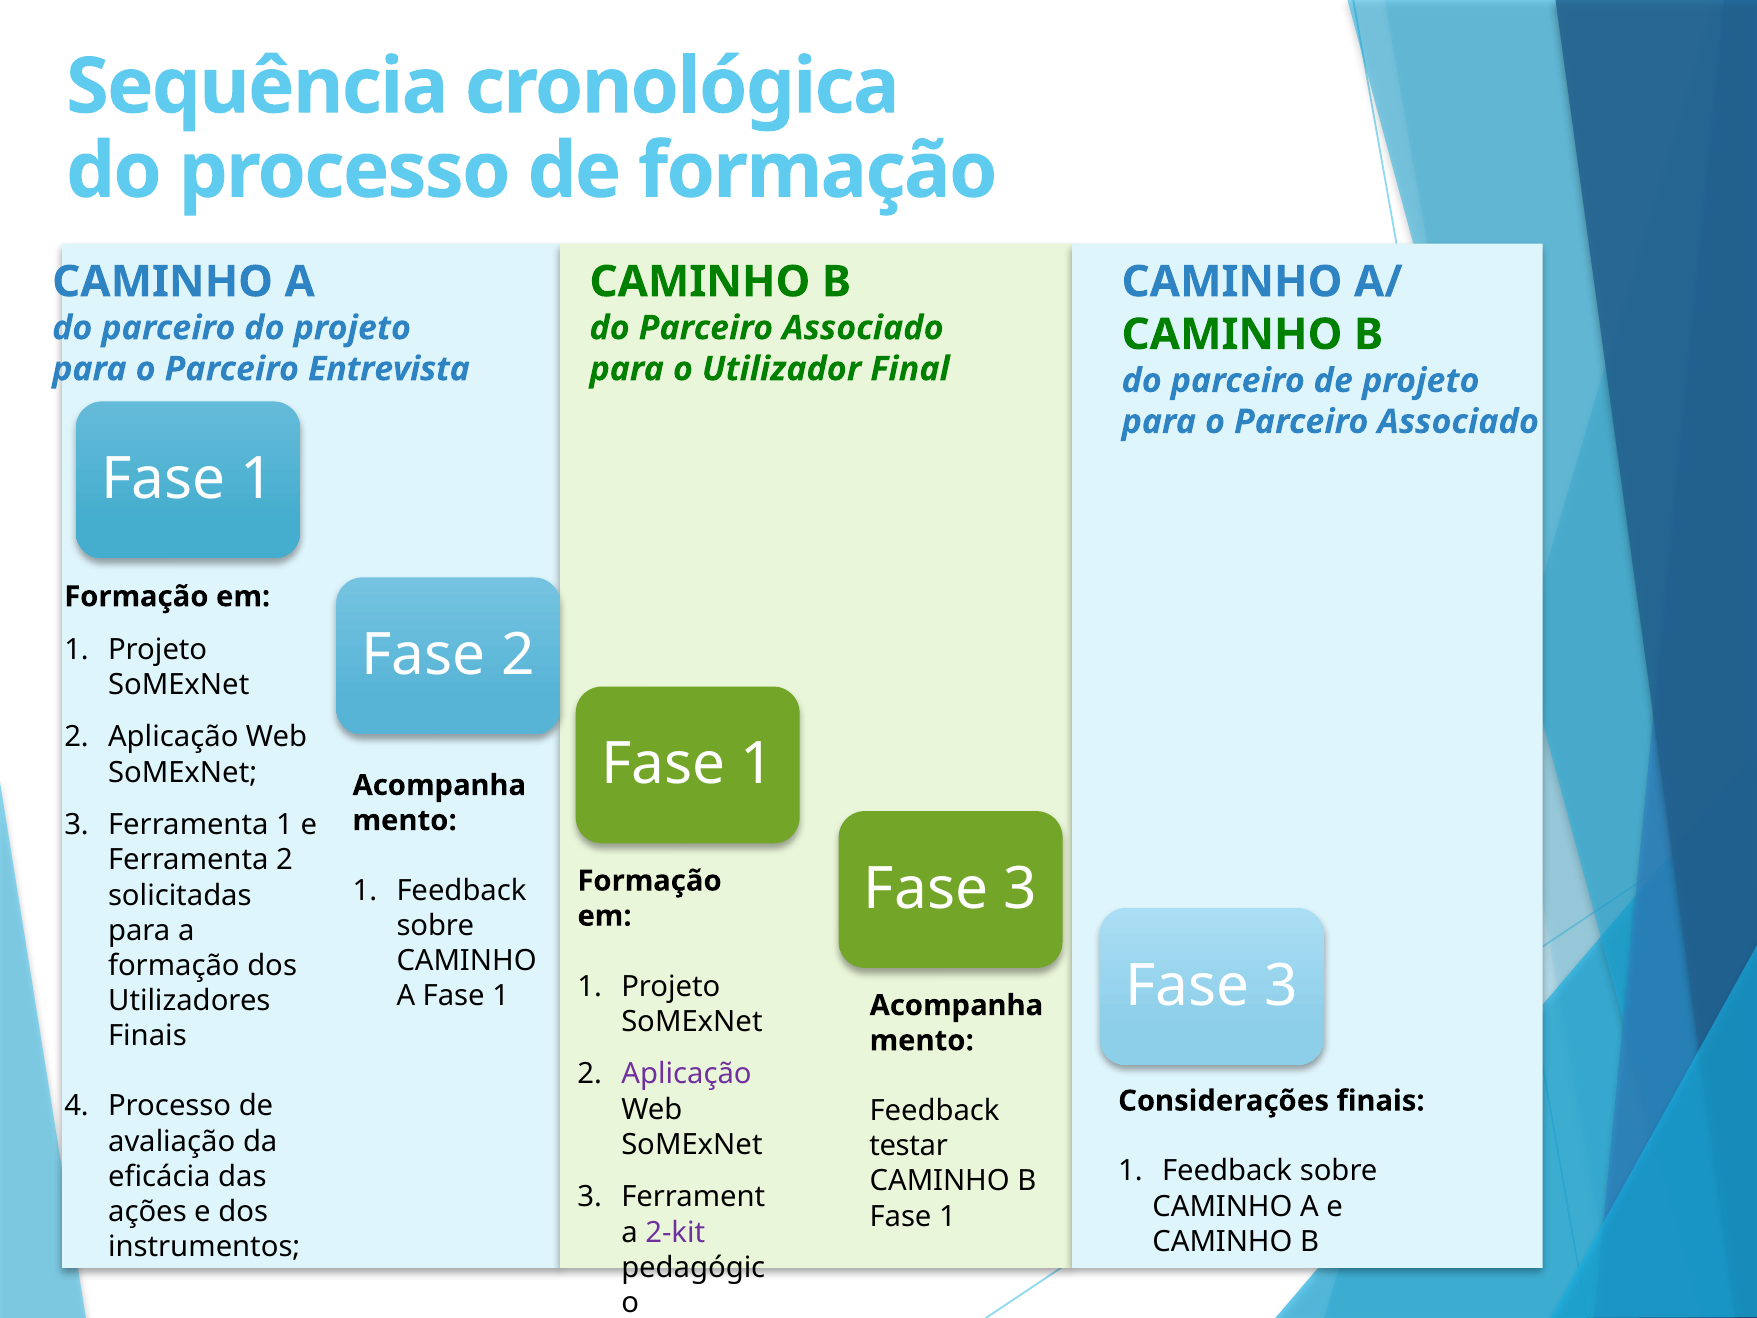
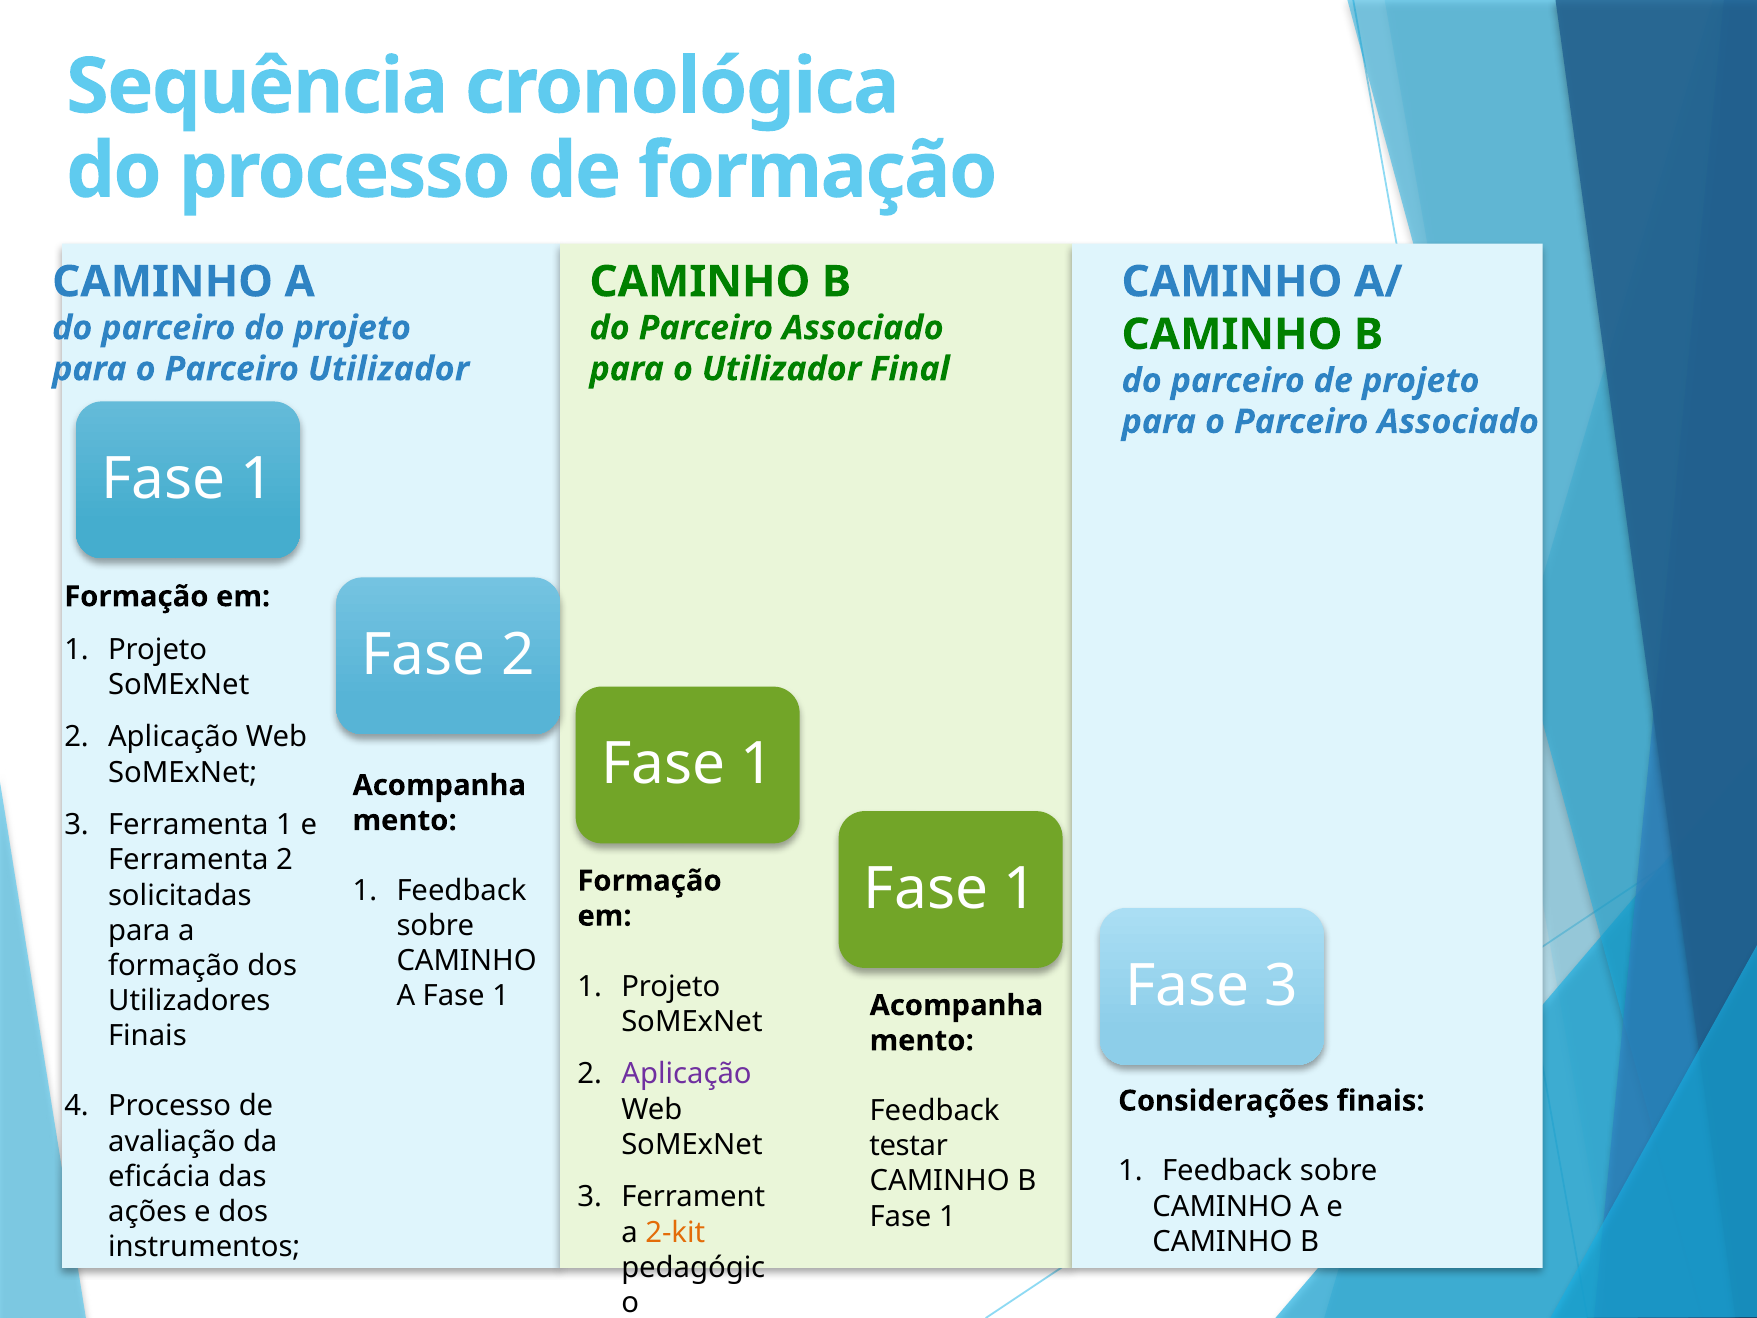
Parceiro Entrevista: Entrevista -> Utilizador
3 at (1020, 889): 3 -> 1
2-kit colour: purple -> orange
